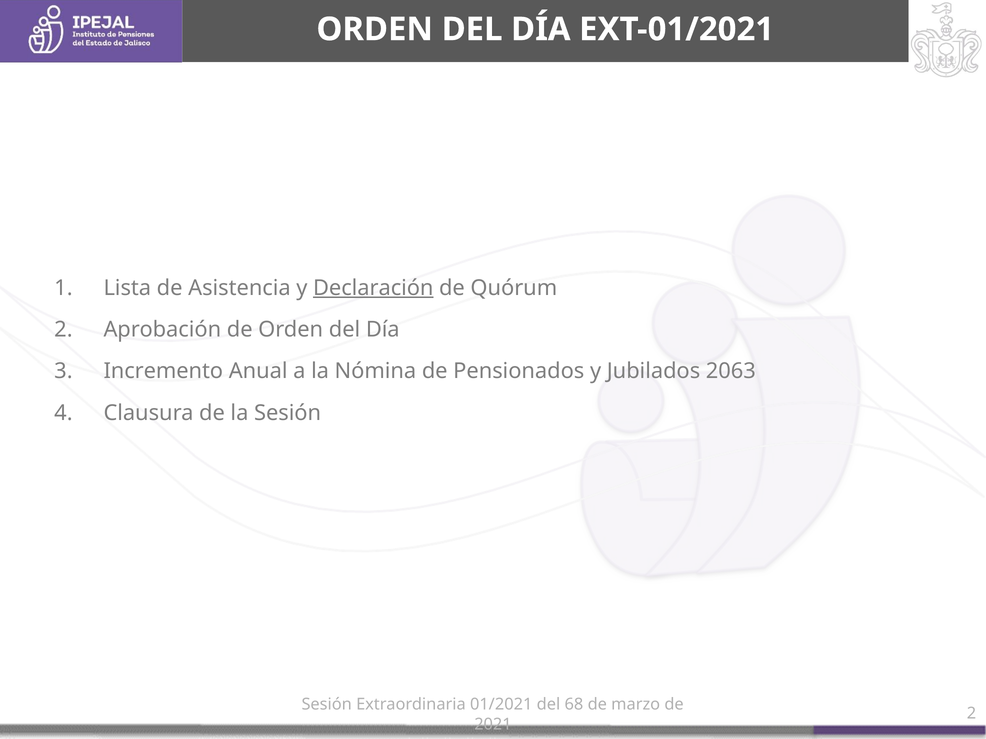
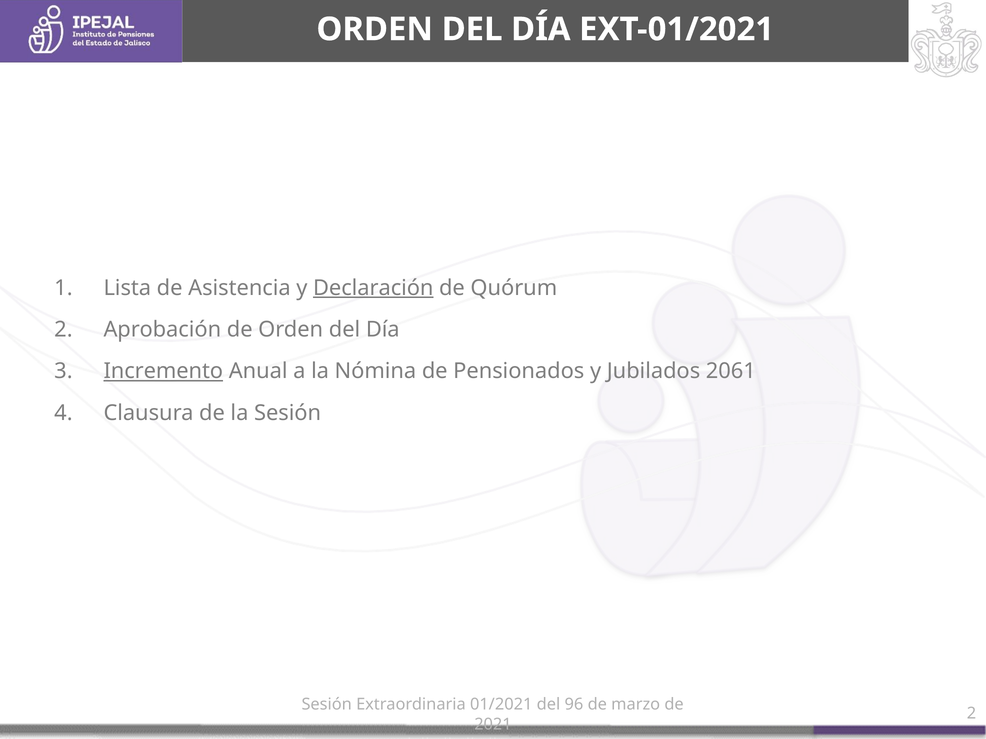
Incremento underline: none -> present
2063: 2063 -> 2061
68: 68 -> 96
